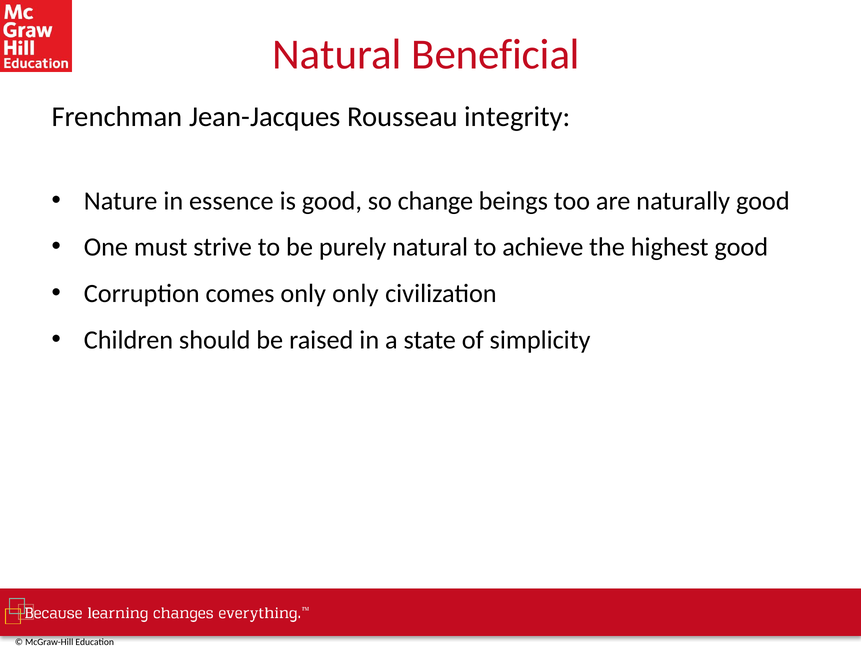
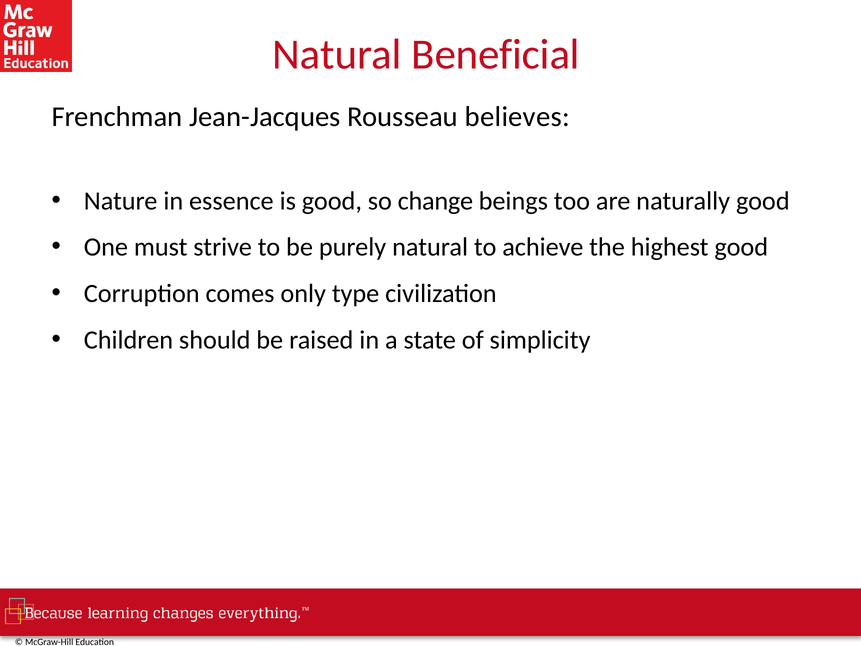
integrity: integrity -> believes
only only: only -> type
